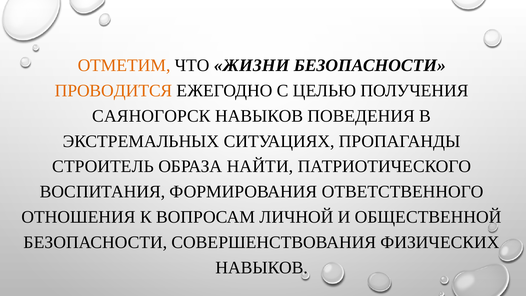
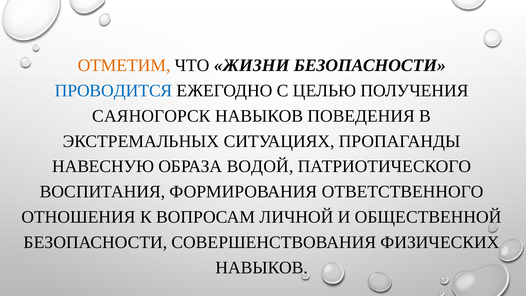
ПРОВОДИТСЯ colour: orange -> blue
СТРОИТЕЛЬ: СТРОИТЕЛЬ -> НАВЕСНУЮ
НАЙТИ: НАЙТИ -> ВОДОЙ
